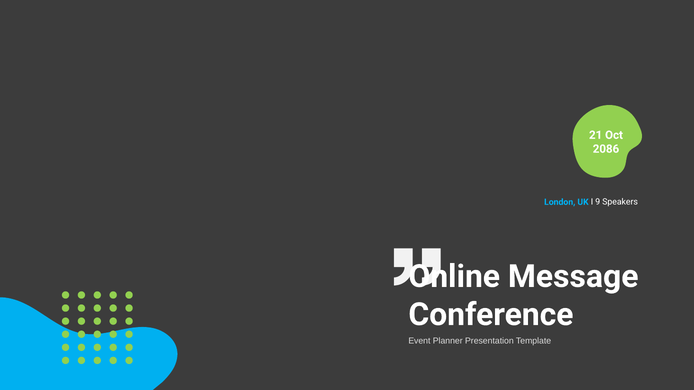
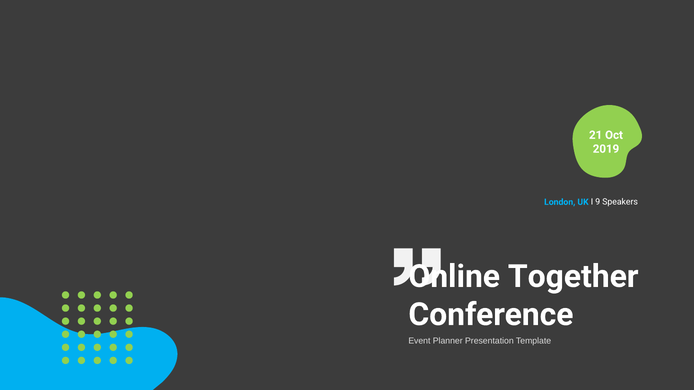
2086: 2086 -> 2019
Message: Message -> Together
